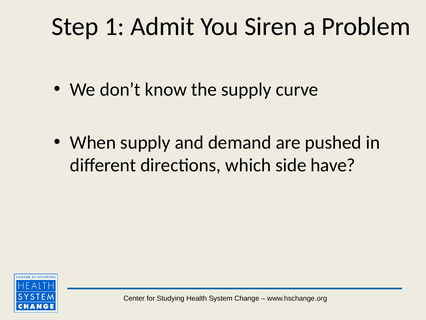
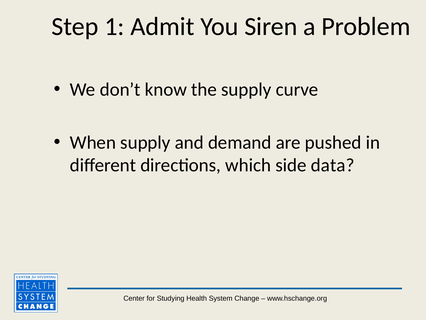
have: have -> data
